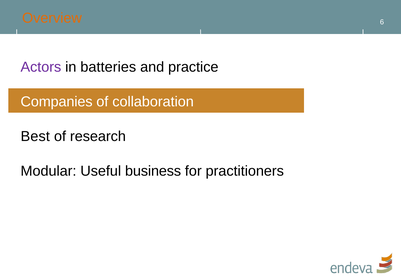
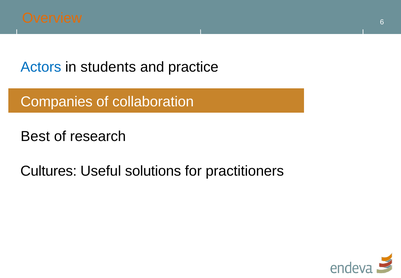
Actors colour: purple -> blue
batteries: batteries -> students
Modular: Modular -> Cultures
business: business -> solutions
